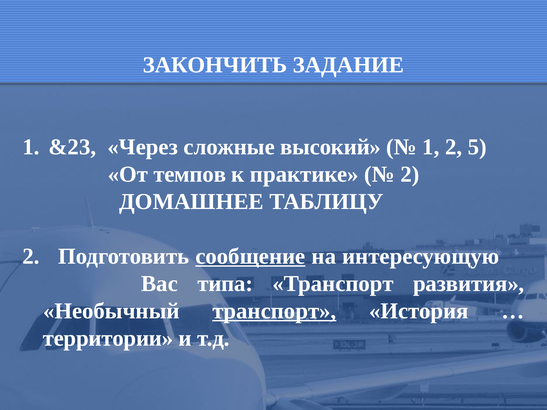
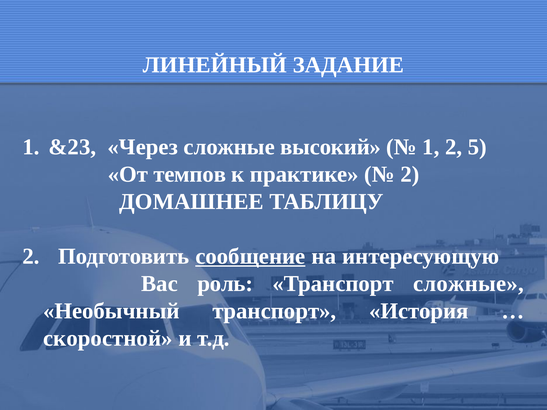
ЗАКОНЧИТЬ: ЗАКОНЧИТЬ -> ЛИНЕЙНЫЙ
типа: типа -> роль
Транспорт развития: развития -> сложные
транспорт at (274, 311) underline: present -> none
территории: территории -> скоростной
